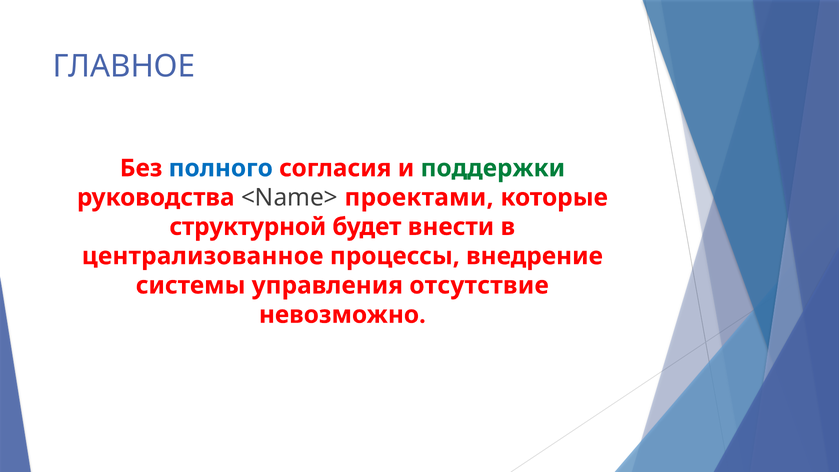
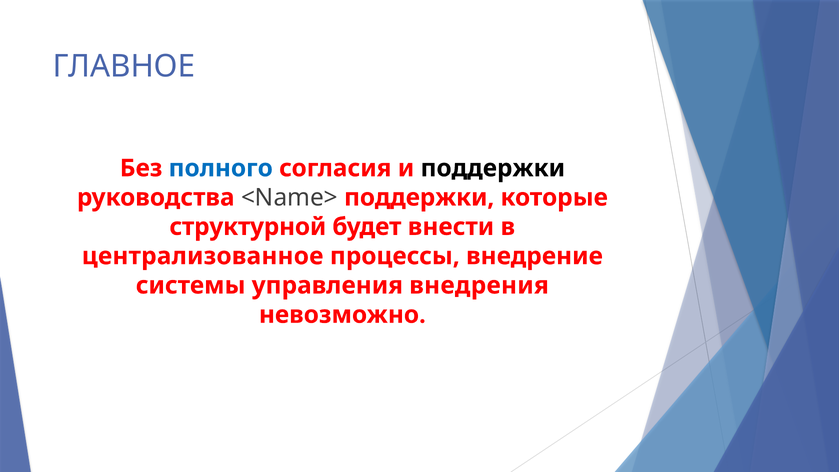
поддержки at (493, 168) colour: green -> black
<Name> проектами: проектами -> поддержки
отсутствие: отсутствие -> внедрения
